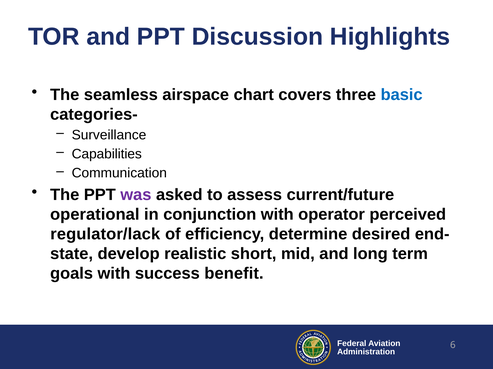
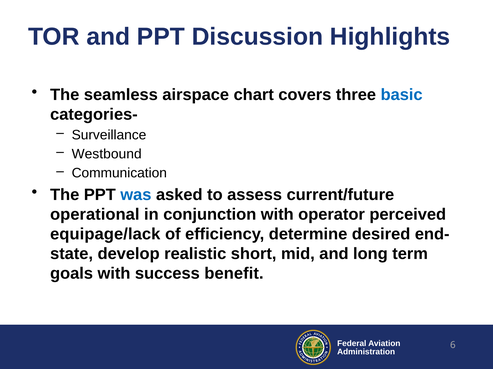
Capabilities: Capabilities -> Westbound
was colour: purple -> blue
regulator/lack: regulator/lack -> equipage/lack
